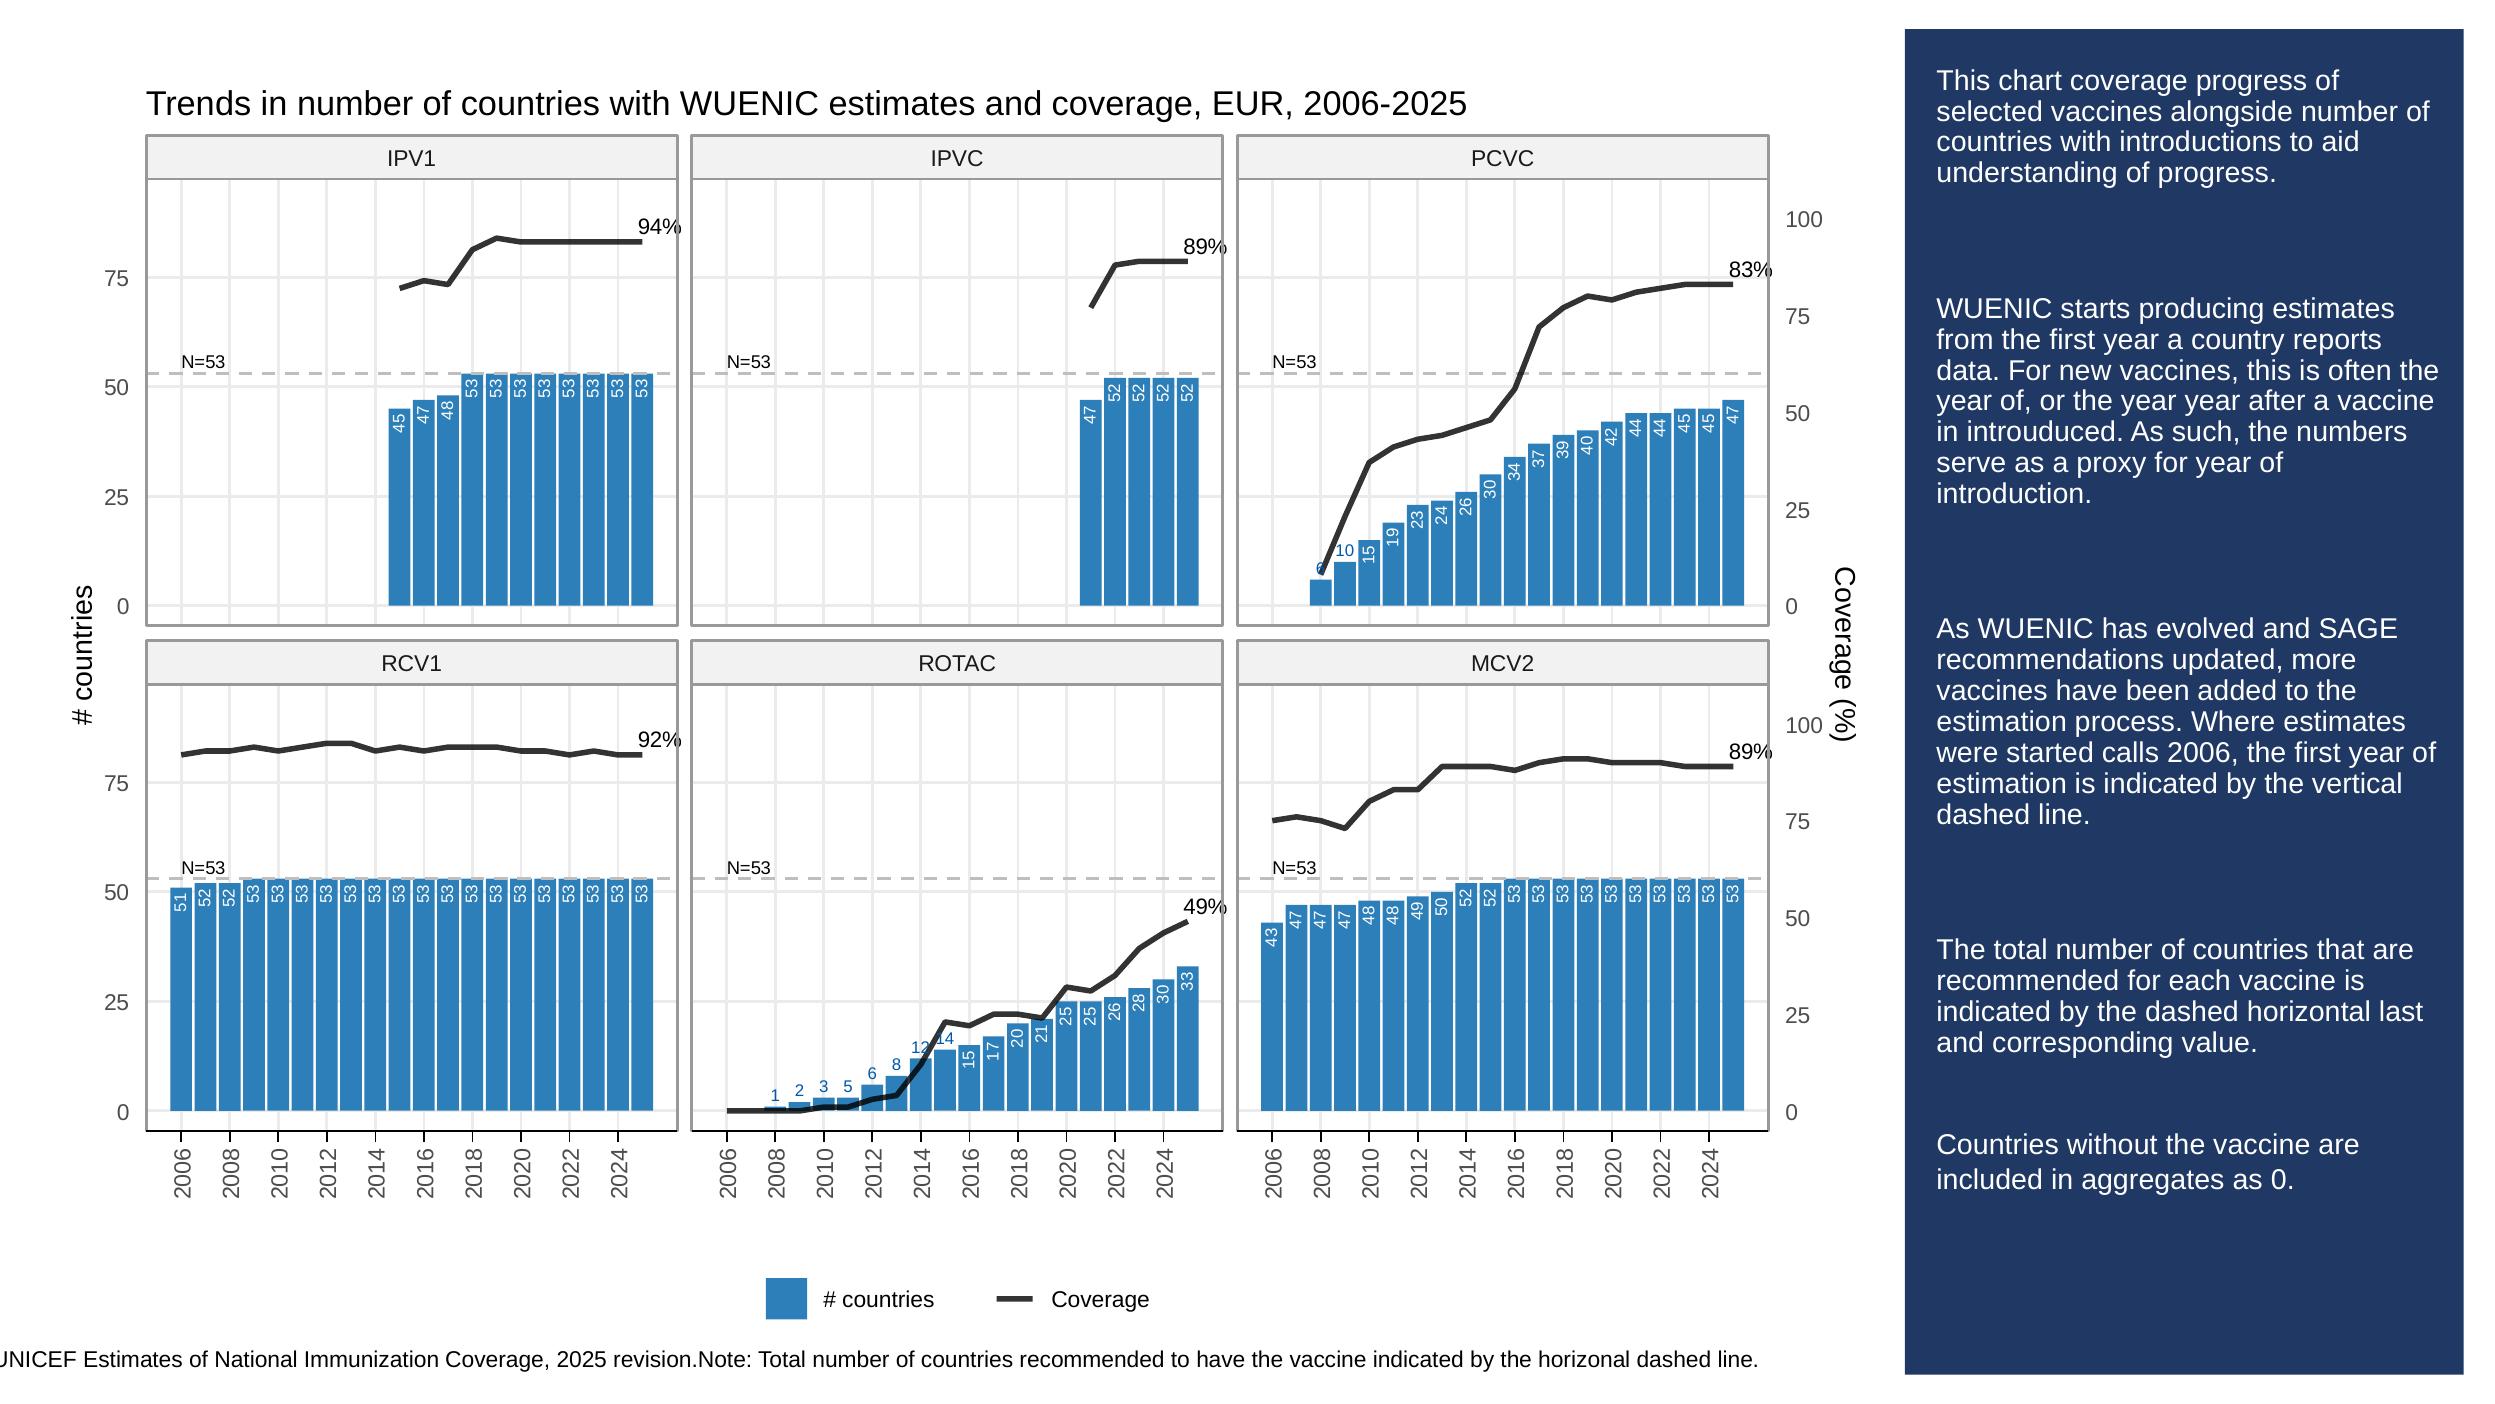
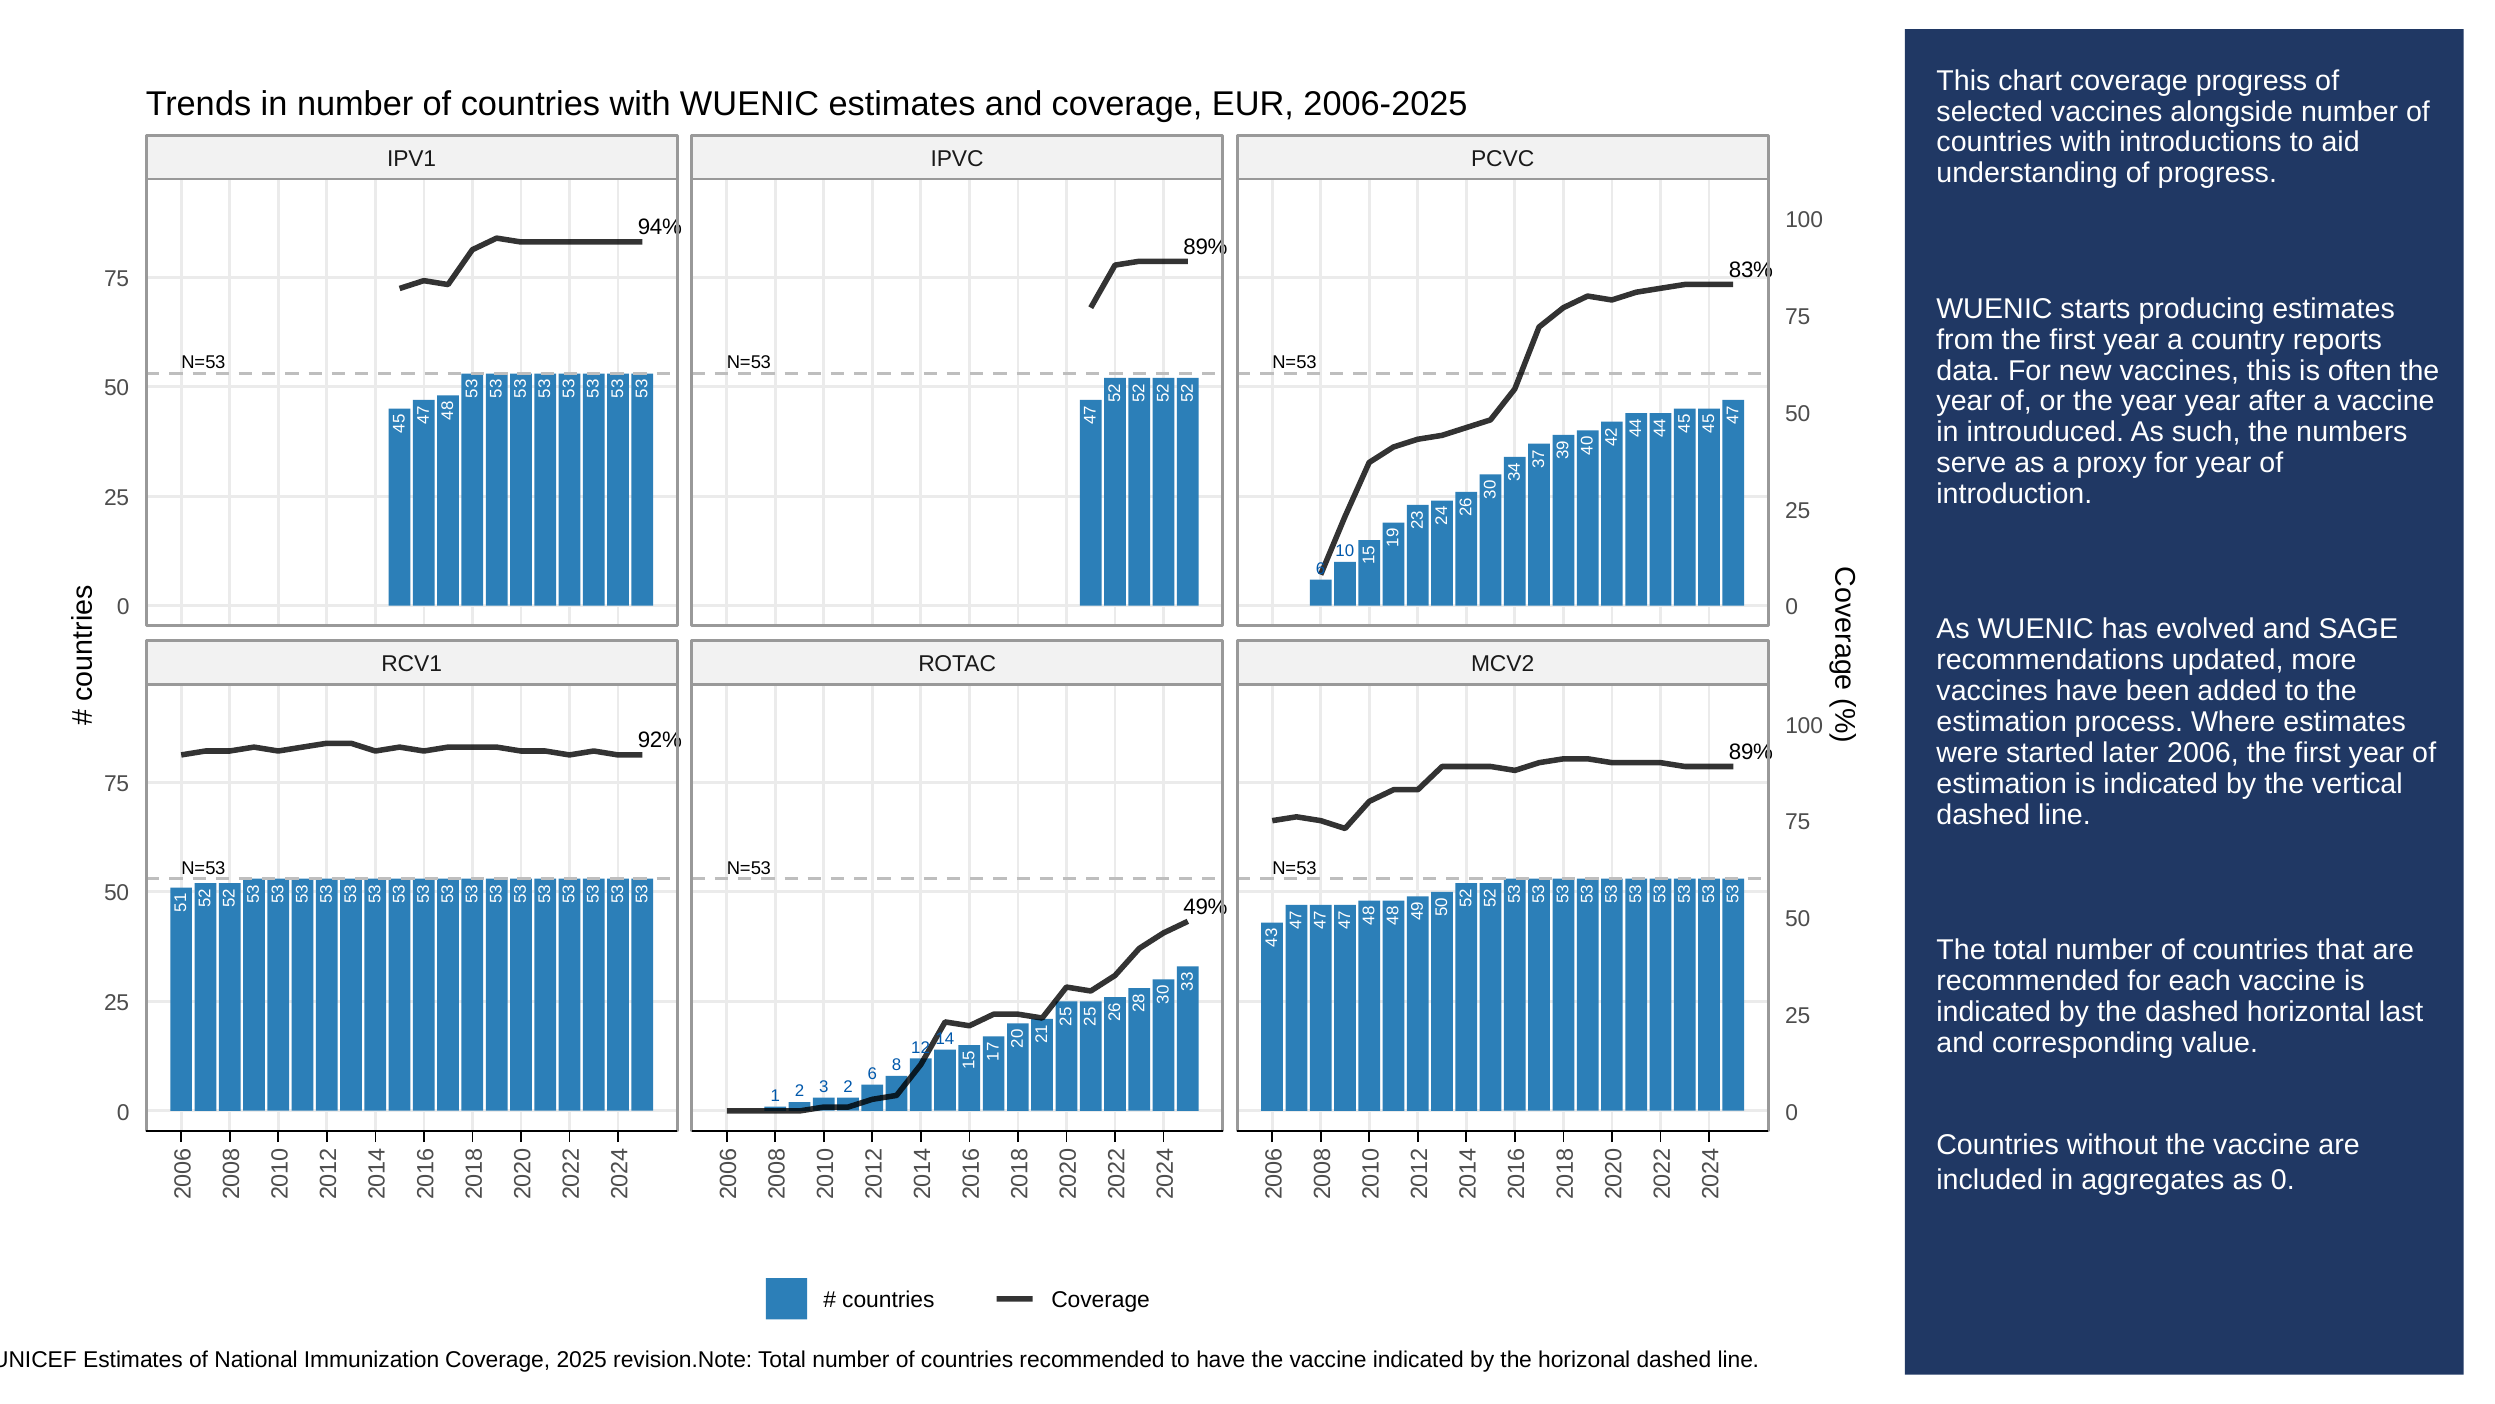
calls: calls -> later
1 2 3 5: 5 -> 2
